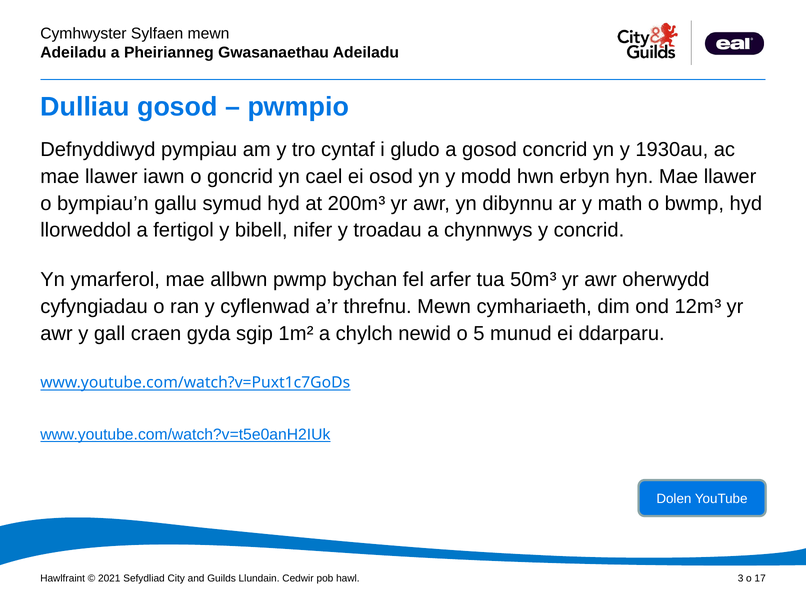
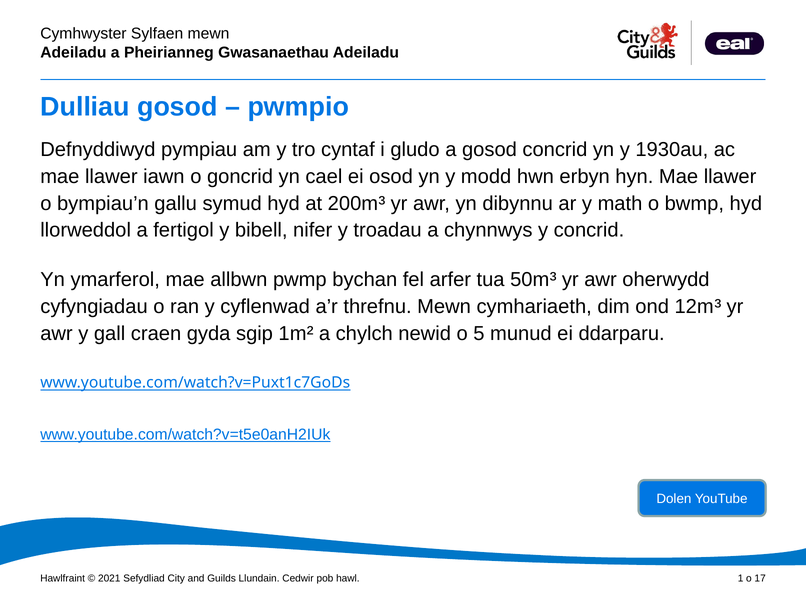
3: 3 -> 1
